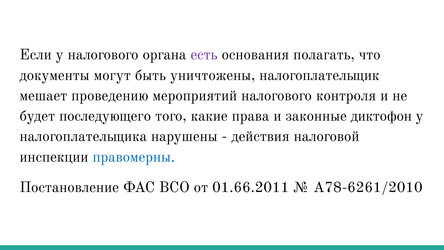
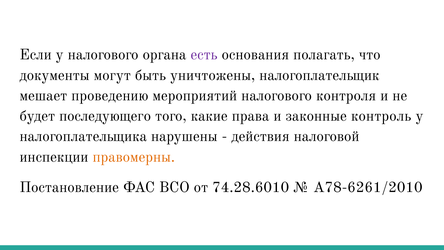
диктофон: диктофон -> контроль
правомерны colour: blue -> orange
01.66.2011: 01.66.2011 -> 74.28.6010
